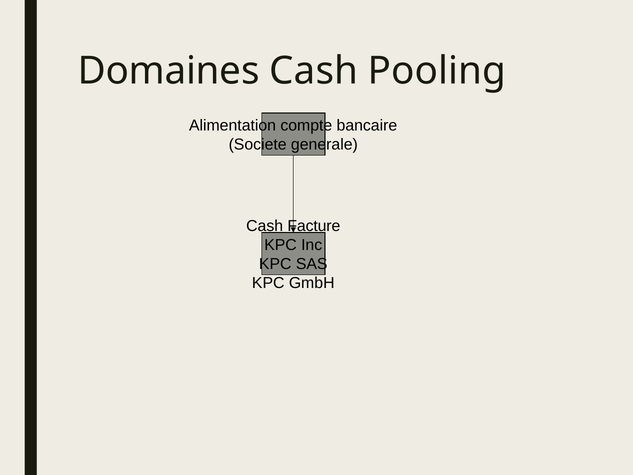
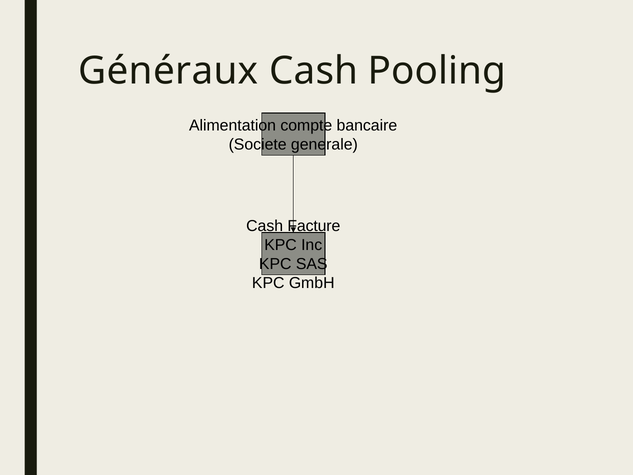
Domaines: Domaines -> Généraux
